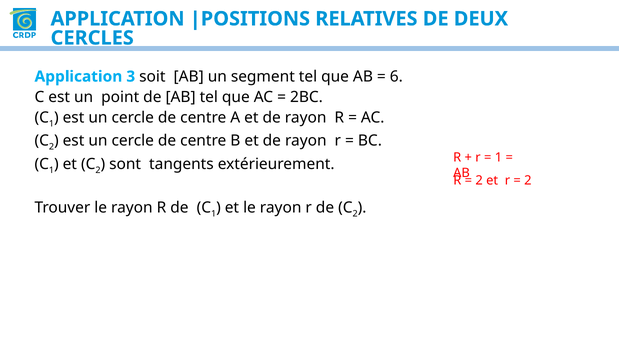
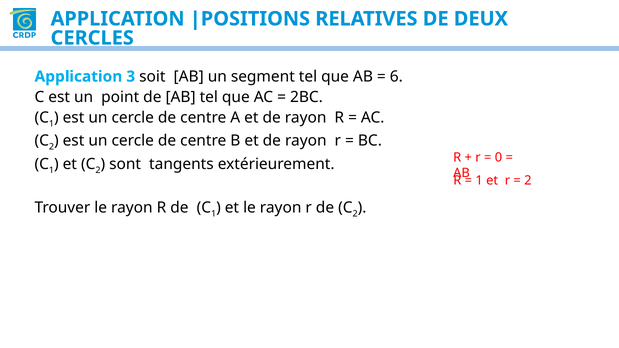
1 at (498, 158): 1 -> 0
2 at (479, 181): 2 -> 1
